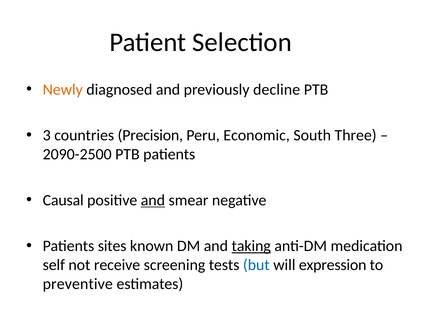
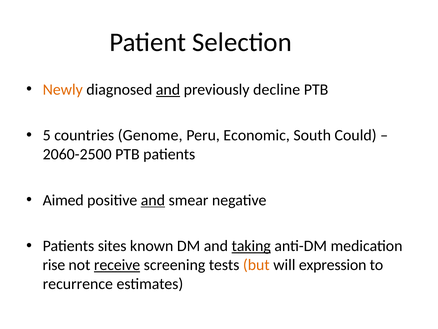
and at (168, 89) underline: none -> present
3: 3 -> 5
Precision: Precision -> Genome
Three: Three -> Could
2090-2500: 2090-2500 -> 2060-2500
Causal: Causal -> Aimed
self: self -> rise
receive underline: none -> present
but colour: blue -> orange
preventive: preventive -> recurrence
